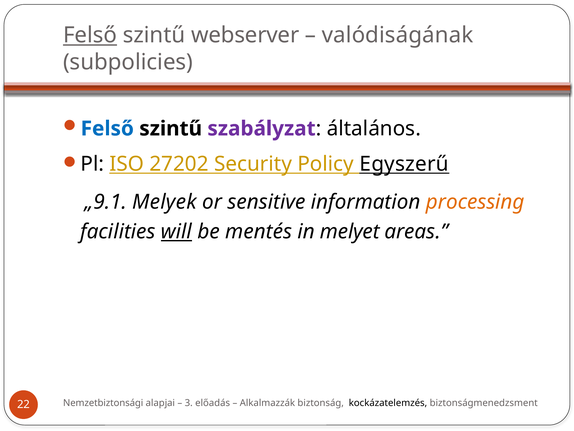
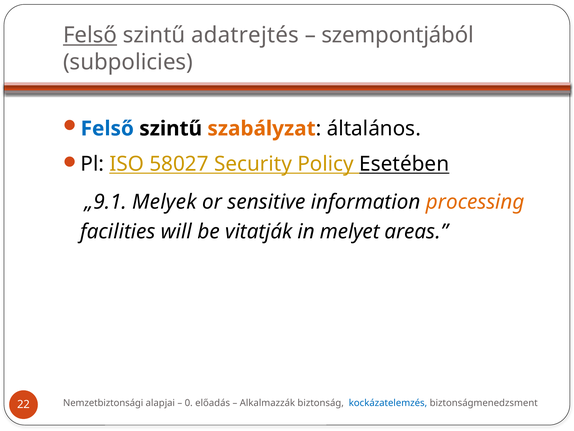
webserver: webserver -> adatrejtés
valódiságának: valódiságának -> szempontjából
szabályzat colour: purple -> orange
27202: 27202 -> 58027
Egyszerű: Egyszerű -> Esetében
will underline: present -> none
mentés: mentés -> vitatják
3: 3 -> 0
kockázatelemzés colour: black -> blue
